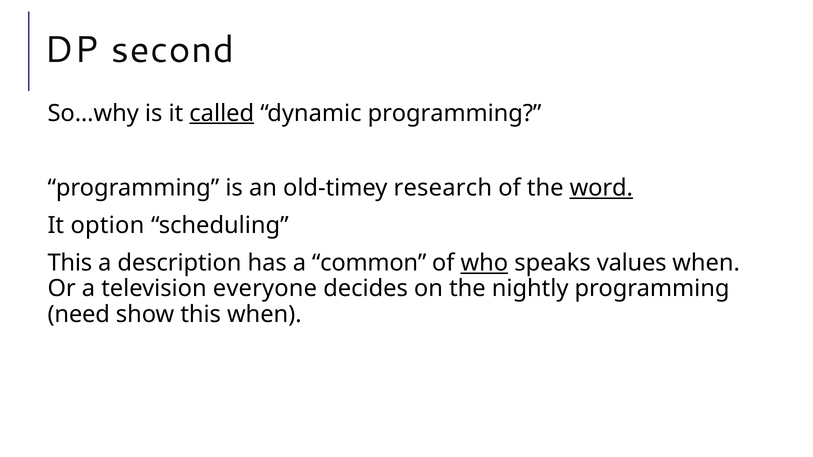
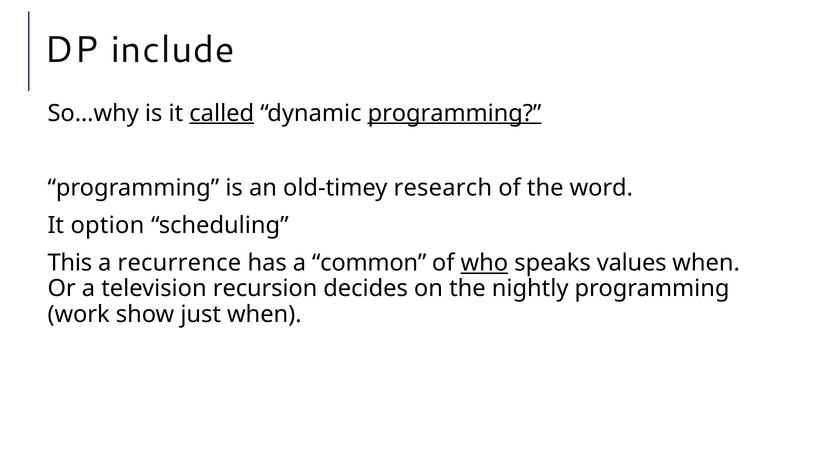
second: second -> include
programming at (455, 113) underline: none -> present
word underline: present -> none
description: description -> recurrence
everyone: everyone -> recursion
need: need -> work
show this: this -> just
